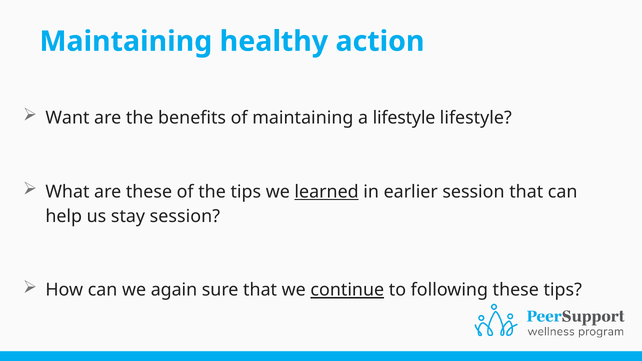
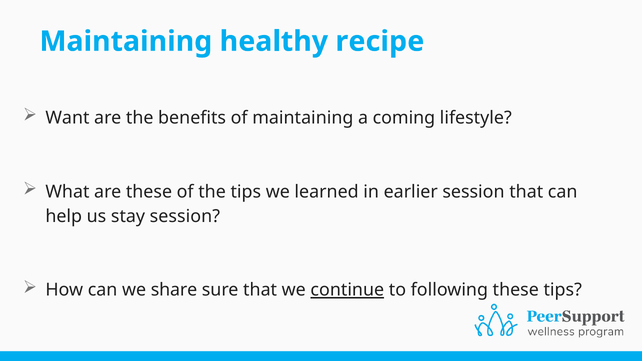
action: action -> recipe
a lifestyle: lifestyle -> coming
learned underline: present -> none
again: again -> share
